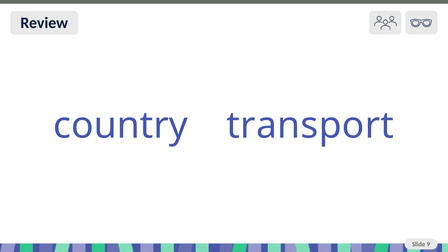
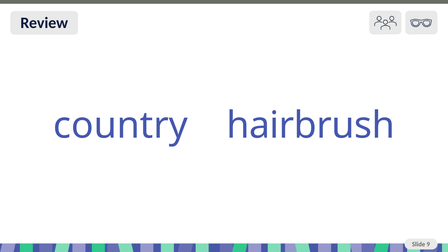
transport: transport -> hairbrush
